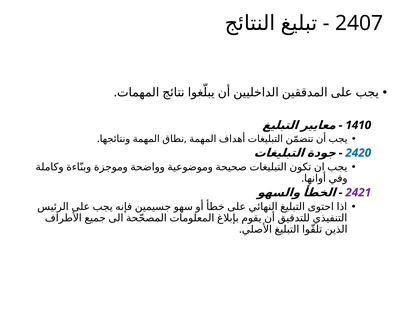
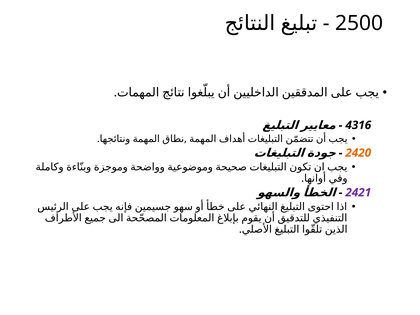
2407: 2407 -> 2500
1410: 1410 -> 4316
2420 colour: blue -> orange
